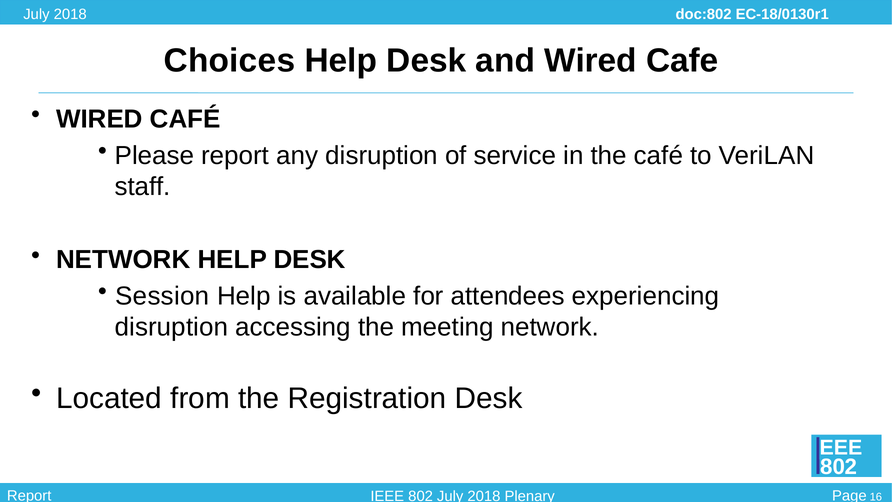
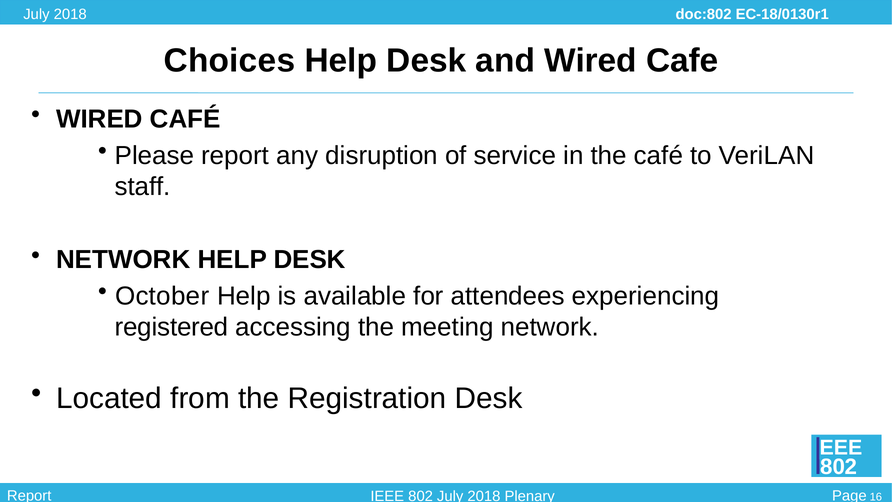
Session: Session -> October
disruption at (171, 327): disruption -> registered
